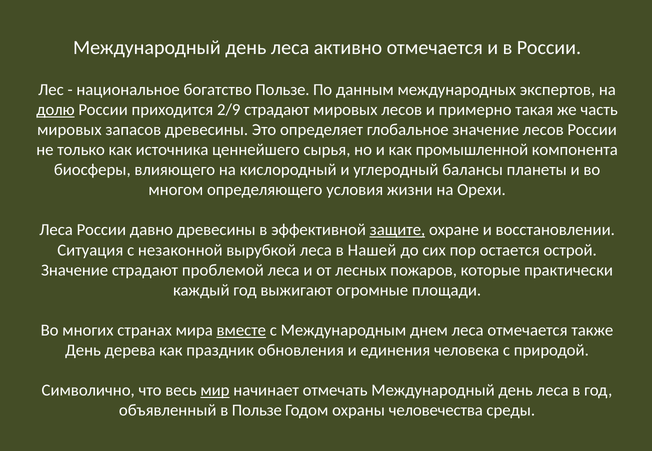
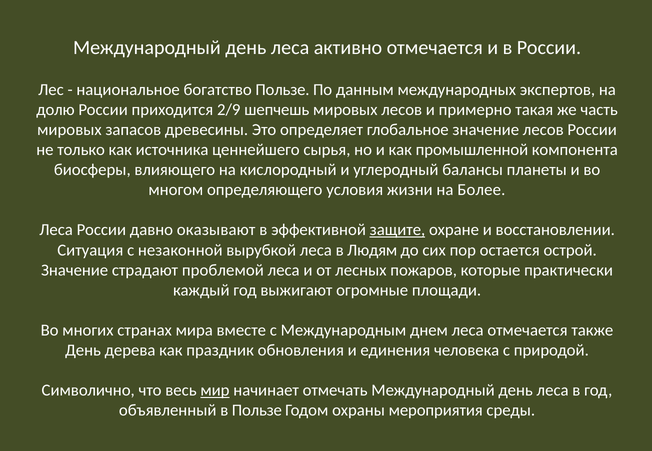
долю underline: present -> none
2/9 страдают: страдают -> шепчешь
Орехи: Орехи -> Более
давно древесины: древесины -> оказывают
Нашей: Нашей -> Людям
вместе underline: present -> none
человечества: человечества -> мероприятия
